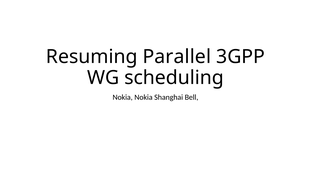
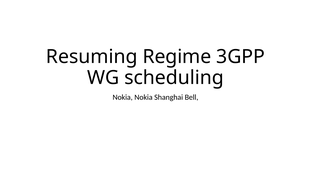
Parallel: Parallel -> Regime
